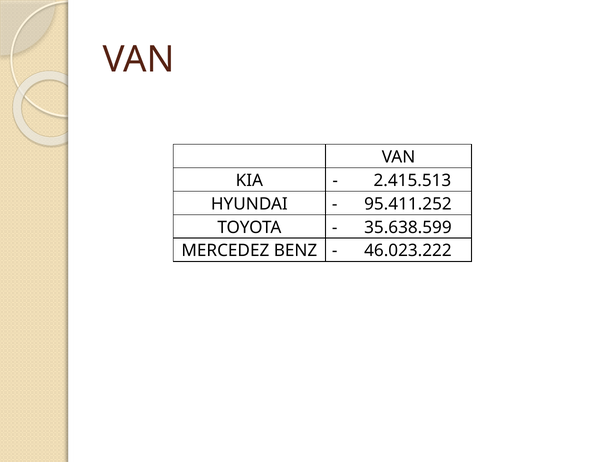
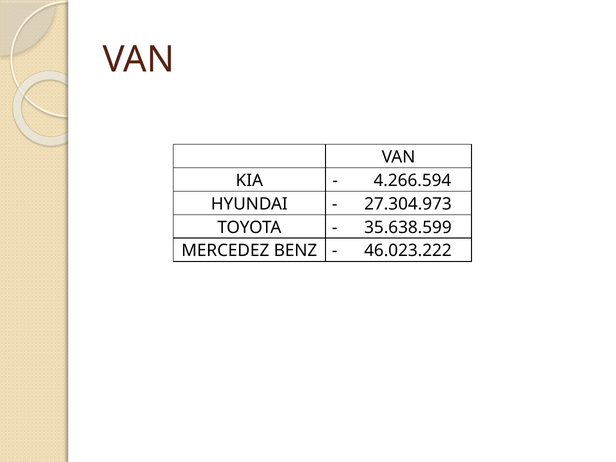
2.415.513: 2.415.513 -> 4.266.594
95.411.252: 95.411.252 -> 27.304.973
